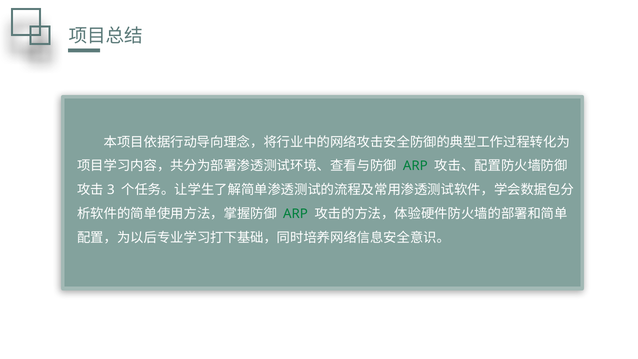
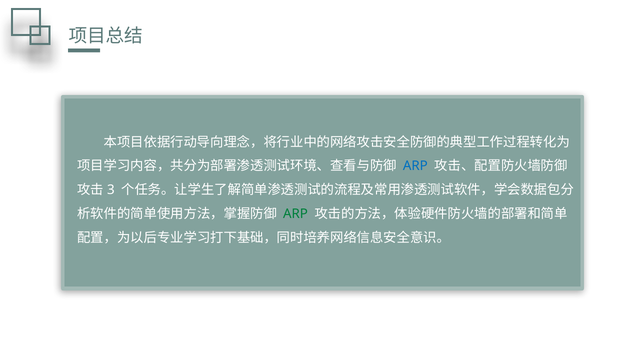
ARP at (415, 166) colour: green -> blue
